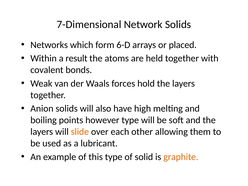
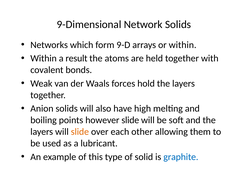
7-Dimensional: 7-Dimensional -> 9-Dimensional
6-D: 6-D -> 9-D
or placed: placed -> within
however type: type -> slide
graphite colour: orange -> blue
